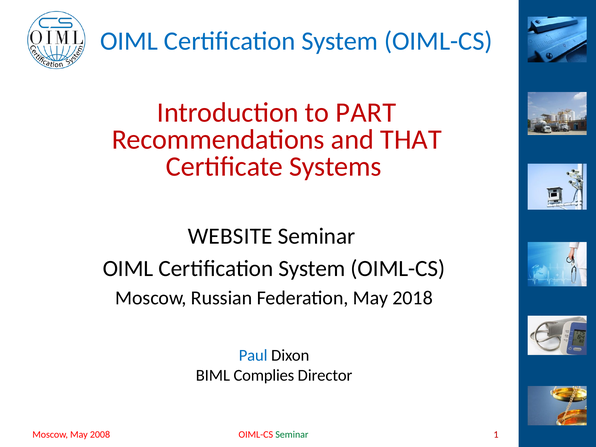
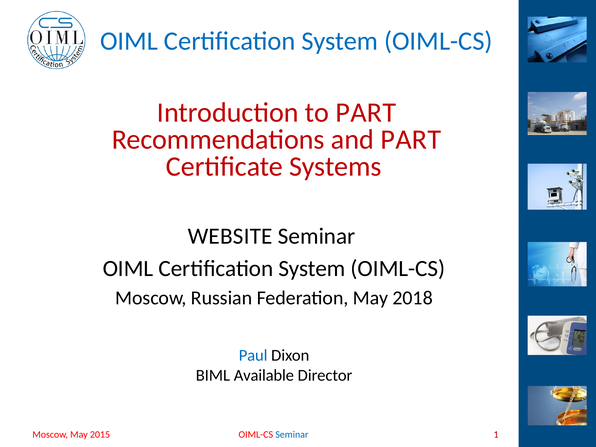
and THAT: THAT -> PART
Complies: Complies -> Available
2008: 2008 -> 2015
Seminar at (292, 435) colour: green -> blue
